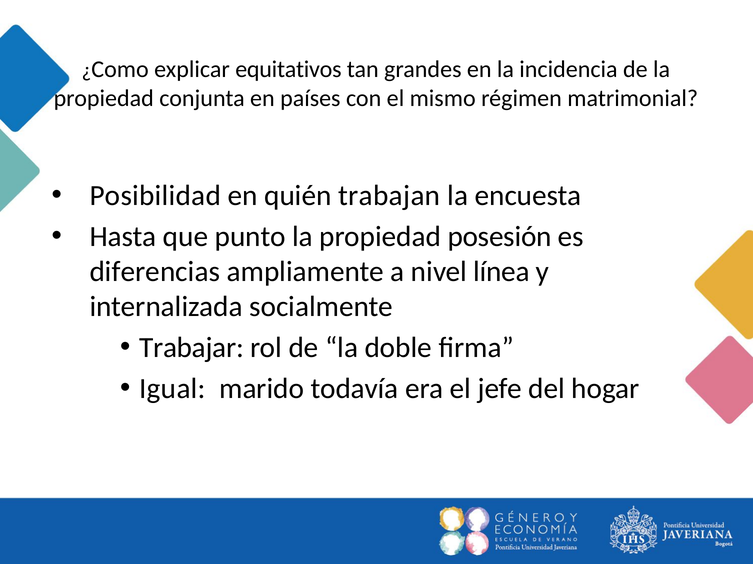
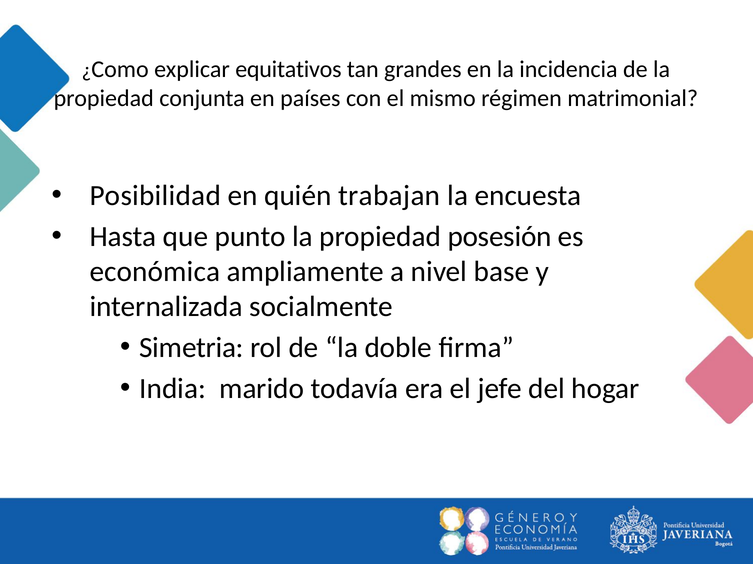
diferencias: diferencias -> económica
línea: línea -> base
Trabajar: Trabajar -> Simetria
Igual: Igual -> India
